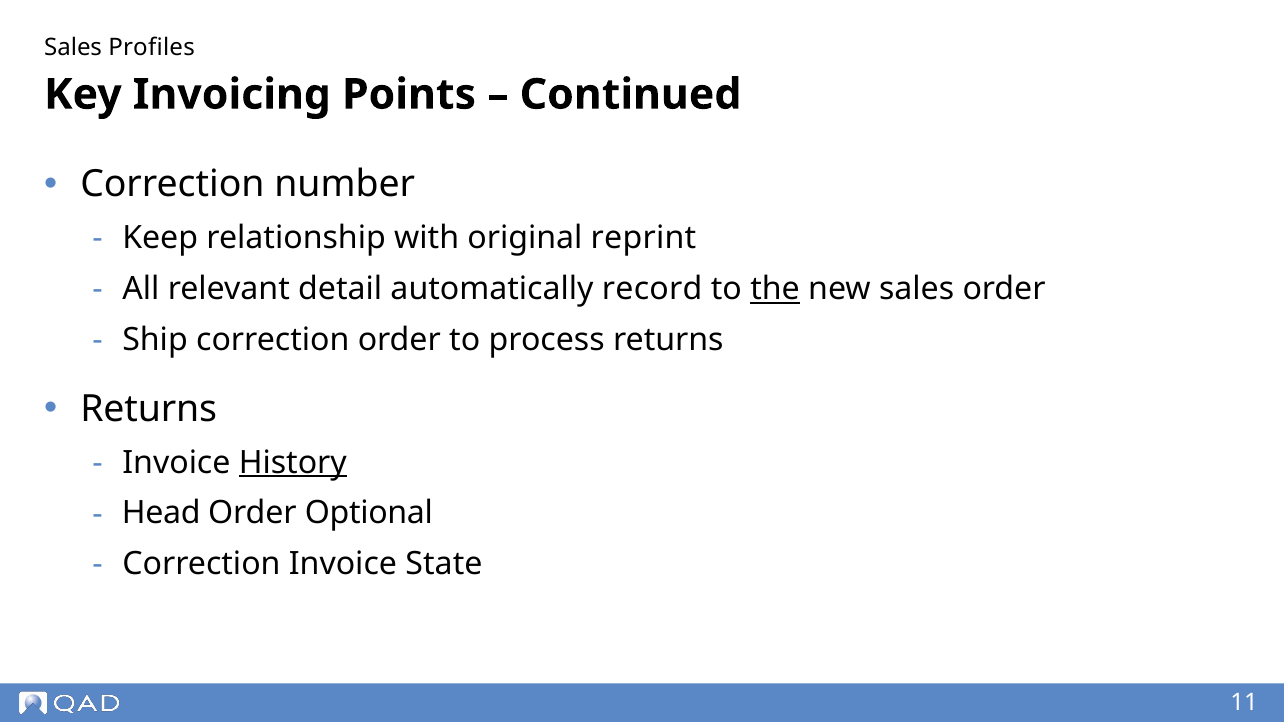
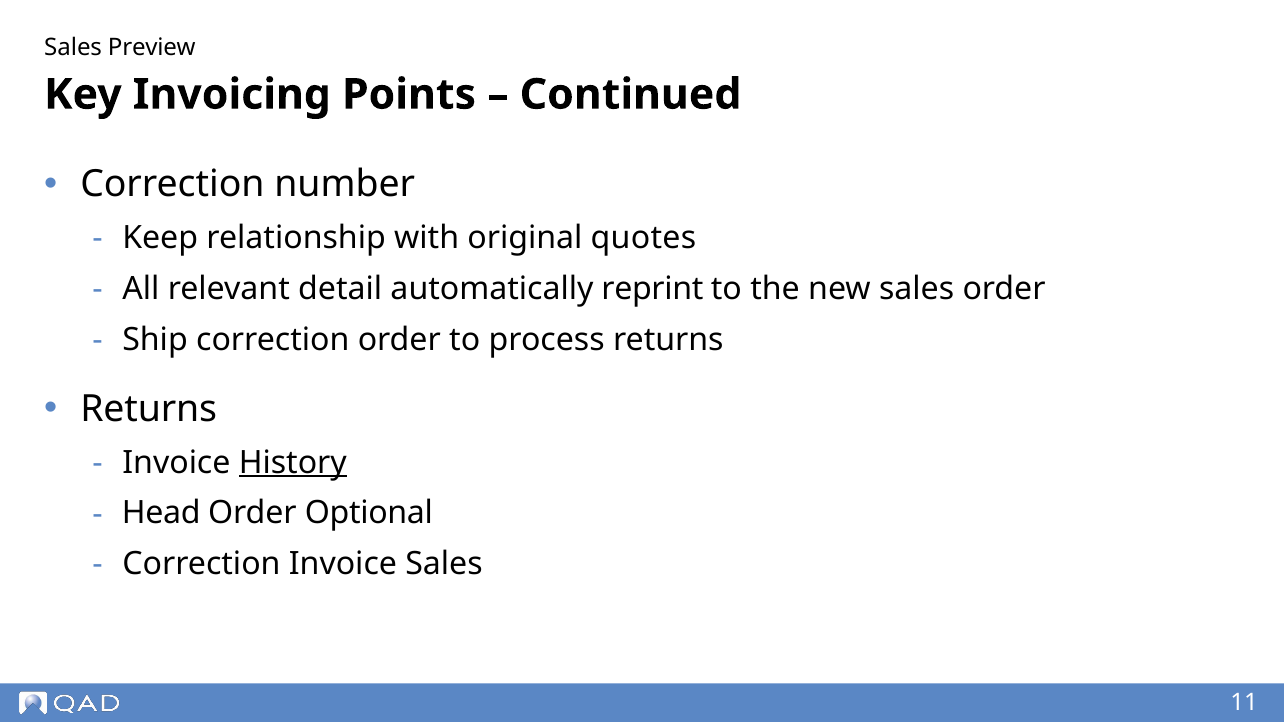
Profiles: Profiles -> Preview
reprint: reprint -> quotes
record: record -> reprint
the underline: present -> none
Invoice State: State -> Sales
